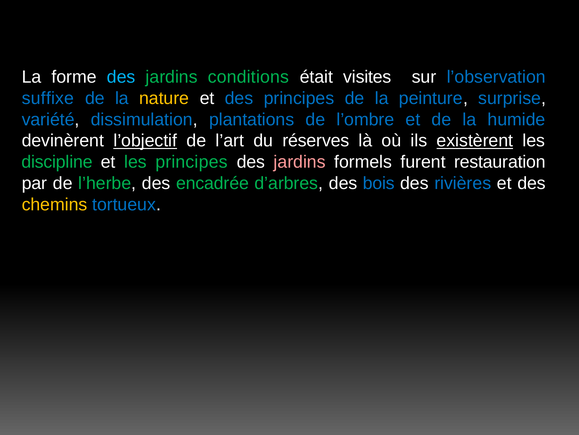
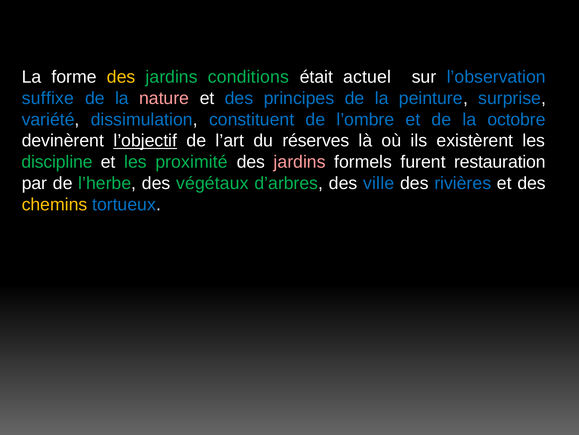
des at (121, 77) colour: light blue -> yellow
visites: visites -> actuel
nature colour: yellow -> pink
plantations: plantations -> constituent
humide: humide -> octobre
existèrent underline: present -> none
les principes: principes -> proximité
encadrée: encadrée -> végétaux
bois: bois -> ville
